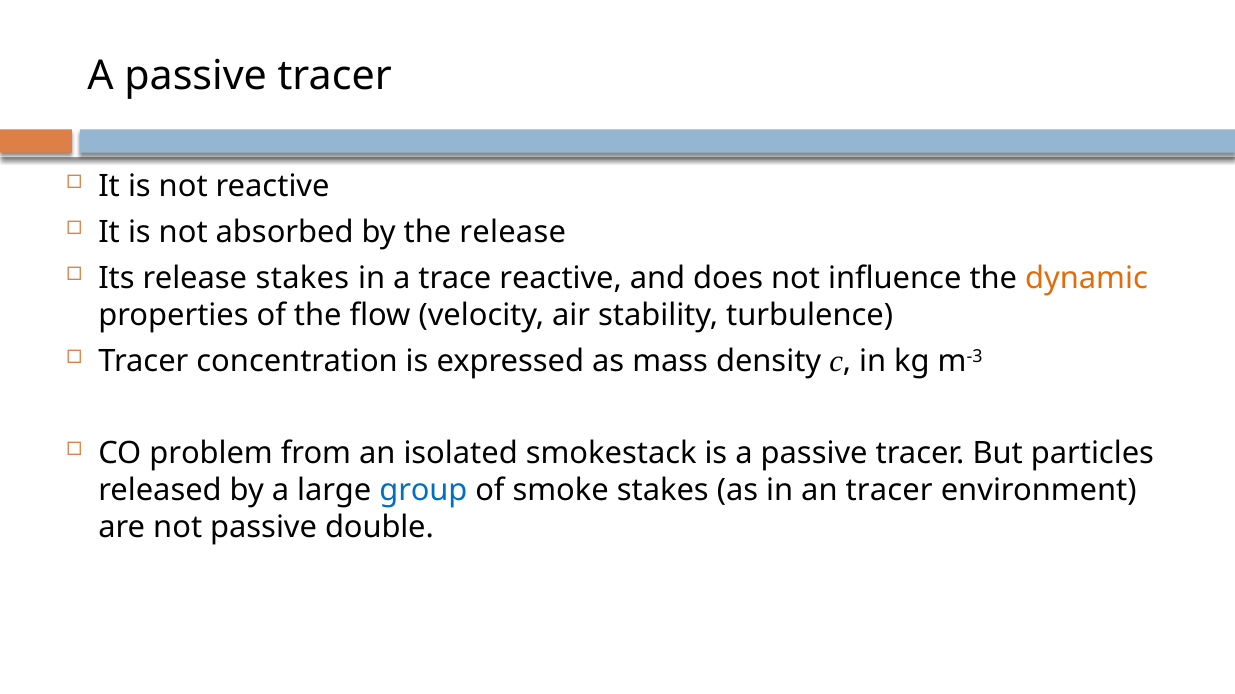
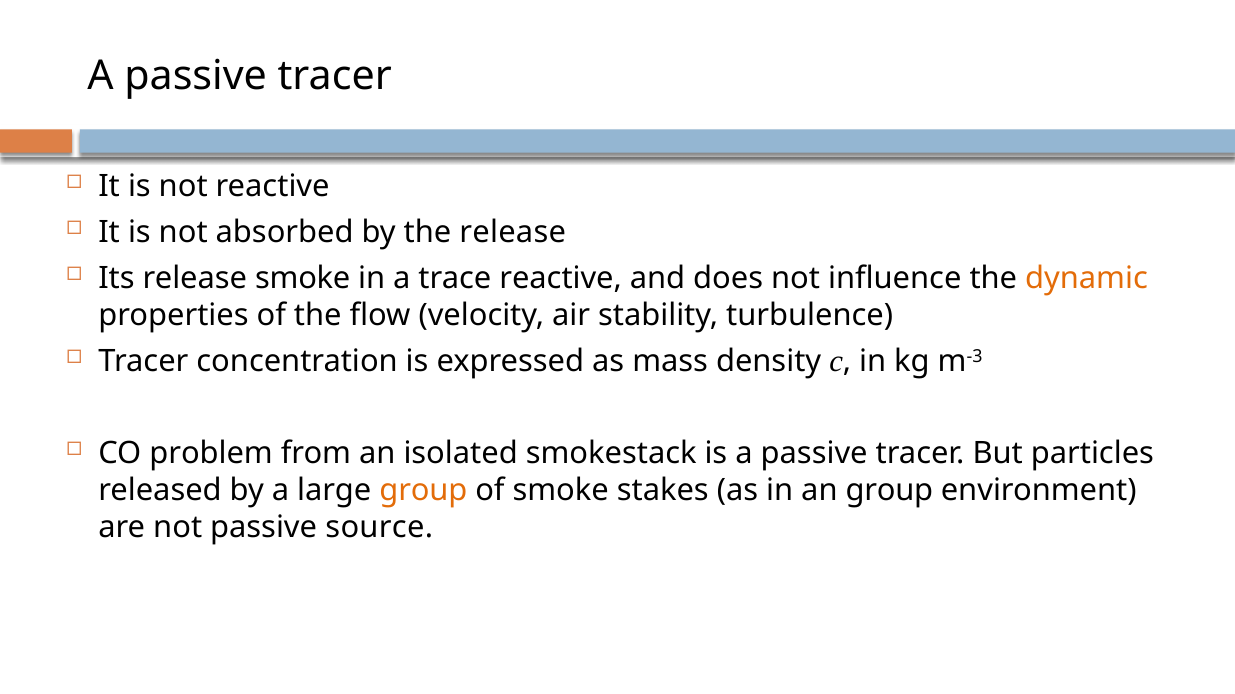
release stakes: stakes -> smoke
group at (423, 491) colour: blue -> orange
an tracer: tracer -> group
double: double -> source
